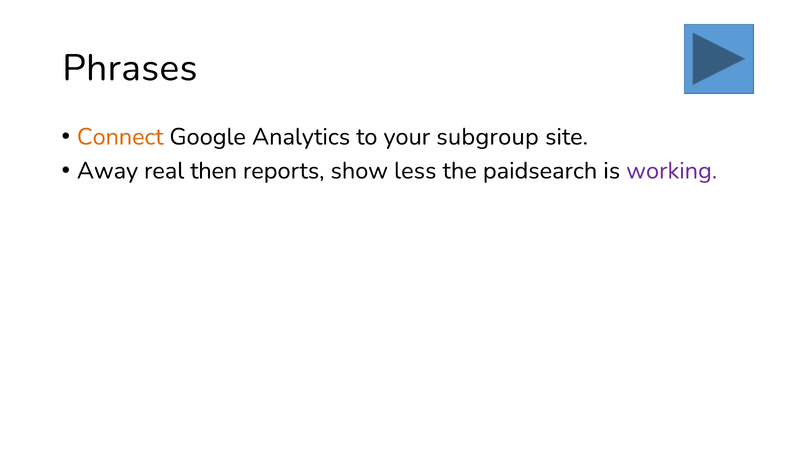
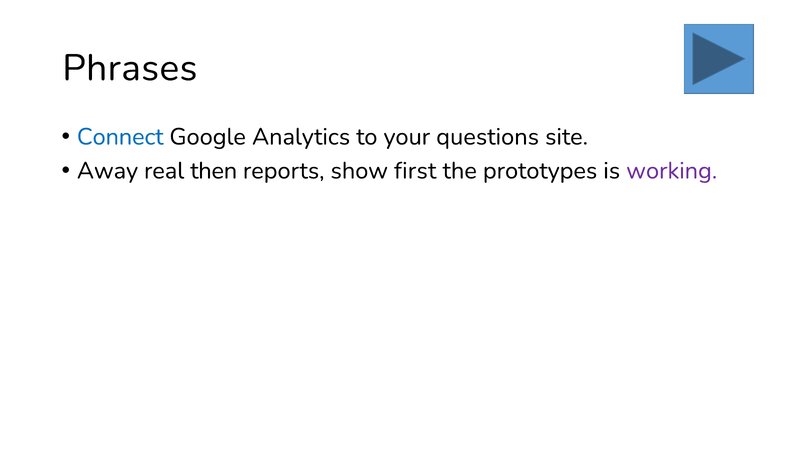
Connect colour: orange -> blue
subgroup: subgroup -> questions
less: less -> first
paidsearch: paidsearch -> prototypes
